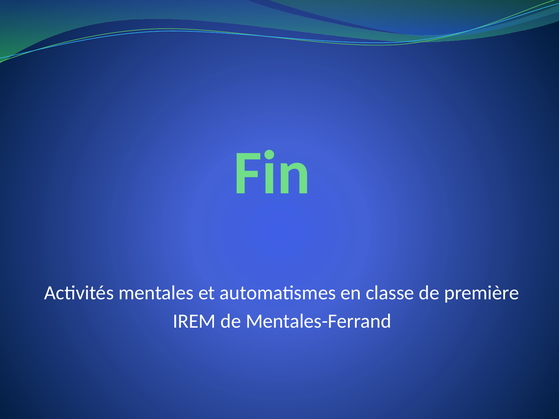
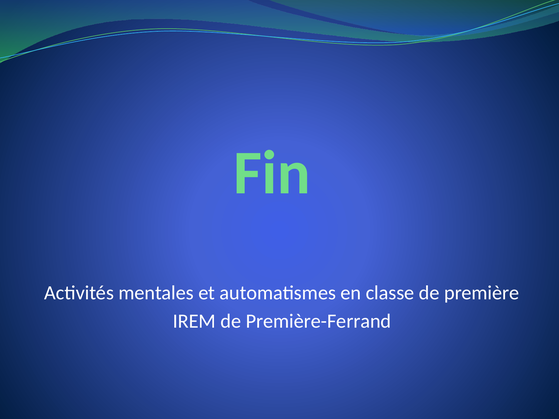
Mentales-Ferrand: Mentales-Ferrand -> Première-Ferrand
